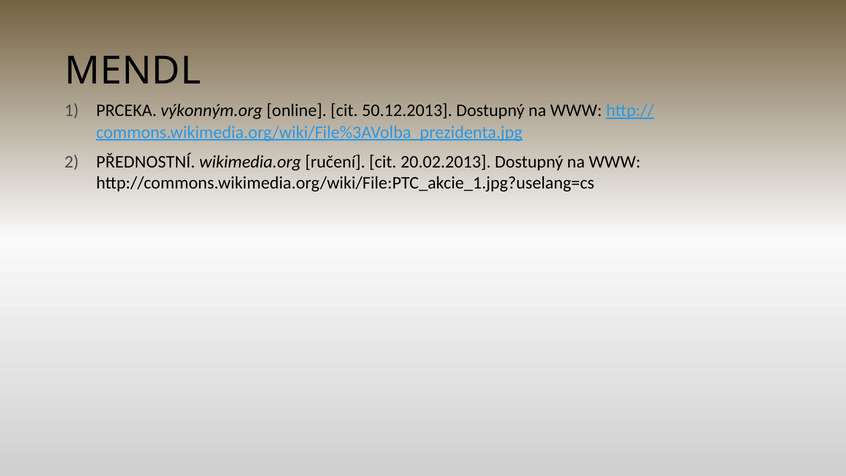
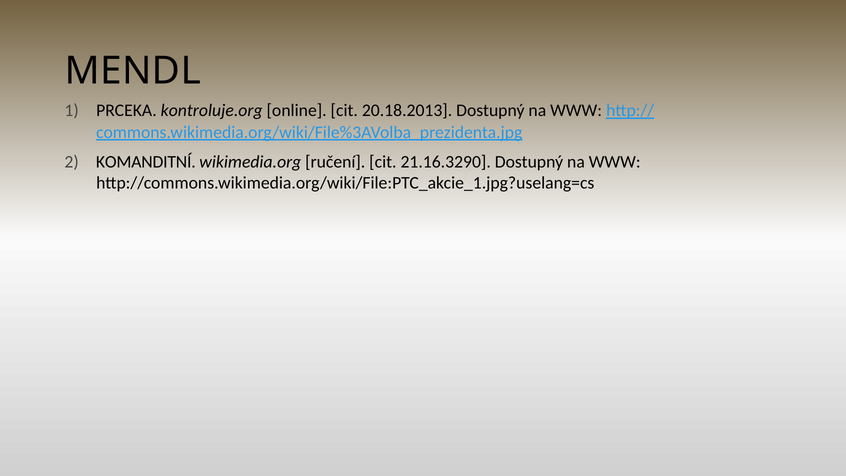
výkonným.org: výkonným.org -> kontroluje.org
50.12.2013: 50.12.2013 -> 20.18.2013
PŘEDNOSTNÍ: PŘEDNOSTNÍ -> KOMANDITNÍ
20.02.2013: 20.02.2013 -> 21.16.3290
